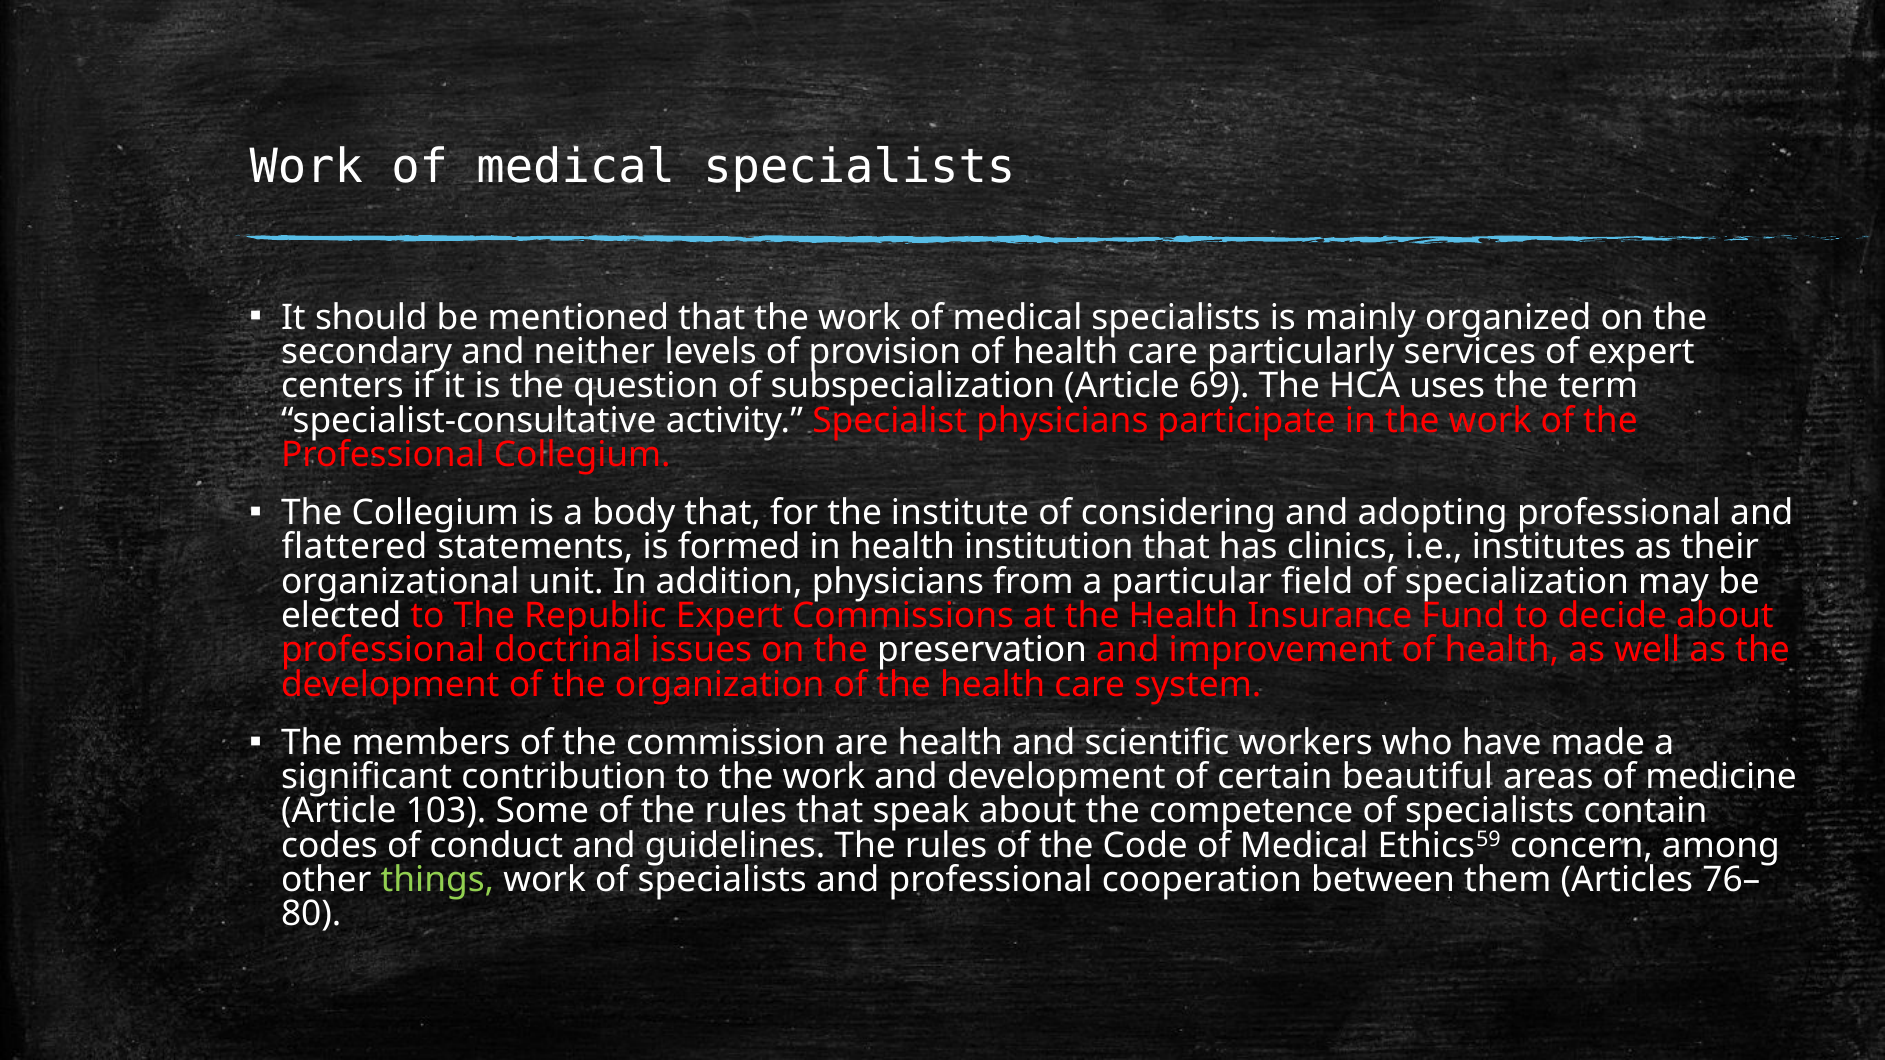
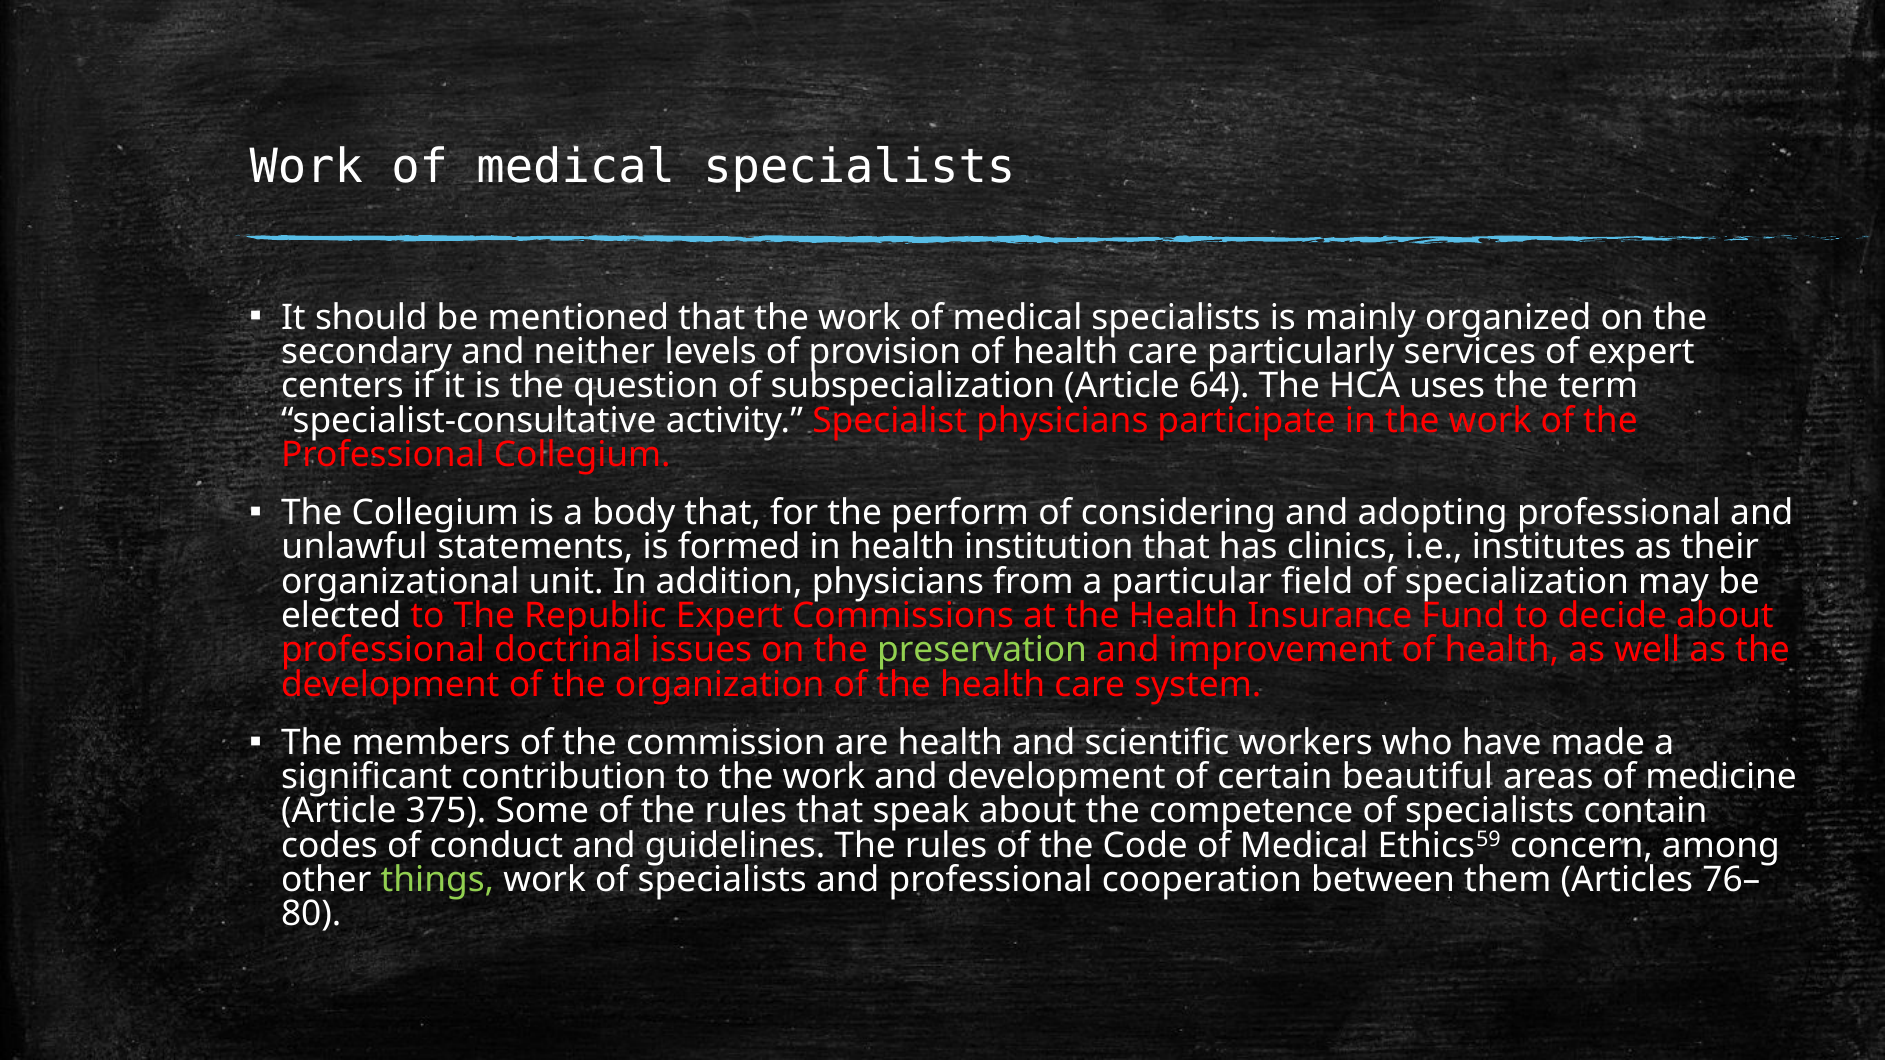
69: 69 -> 64
institute: institute -> perform
flattered: flattered -> unlawful
preservation colour: white -> light green
103: 103 -> 375
